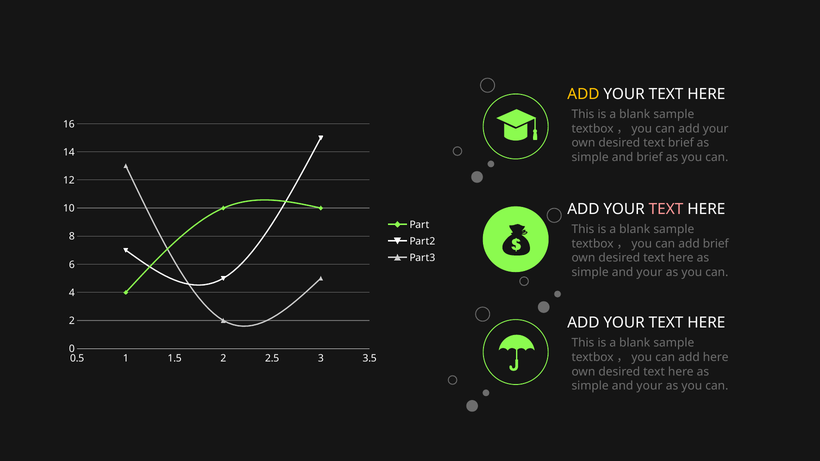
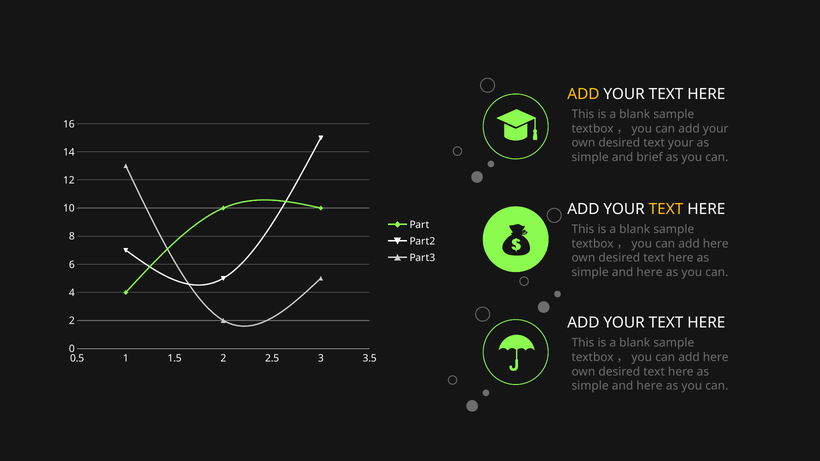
text brief: brief -> your
TEXT at (666, 209) colour: pink -> yellow
brief at (716, 244): brief -> here
your at (649, 273): your -> here
your at (649, 386): your -> here
